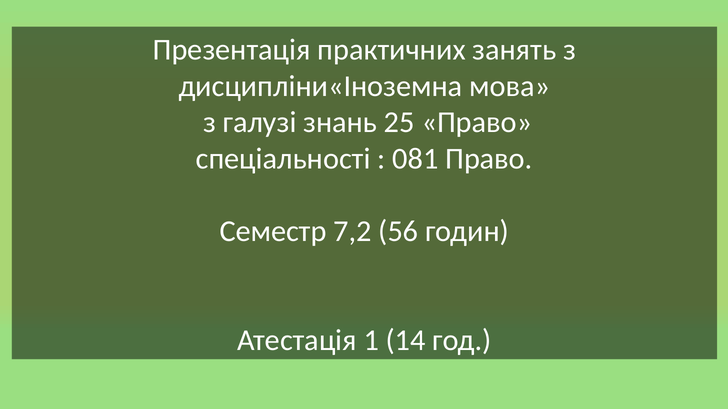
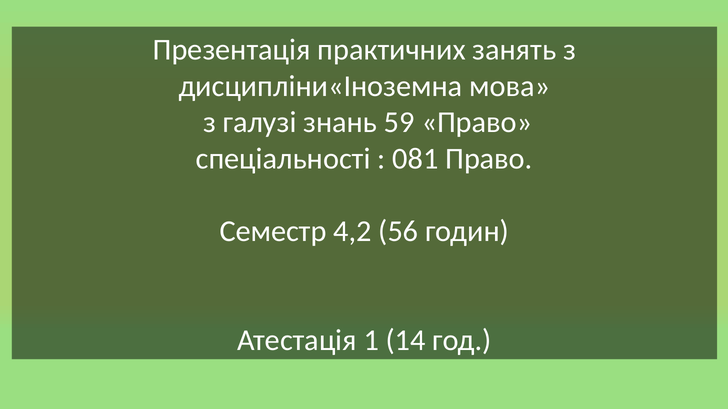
25: 25 -> 59
7,2: 7,2 -> 4,2
